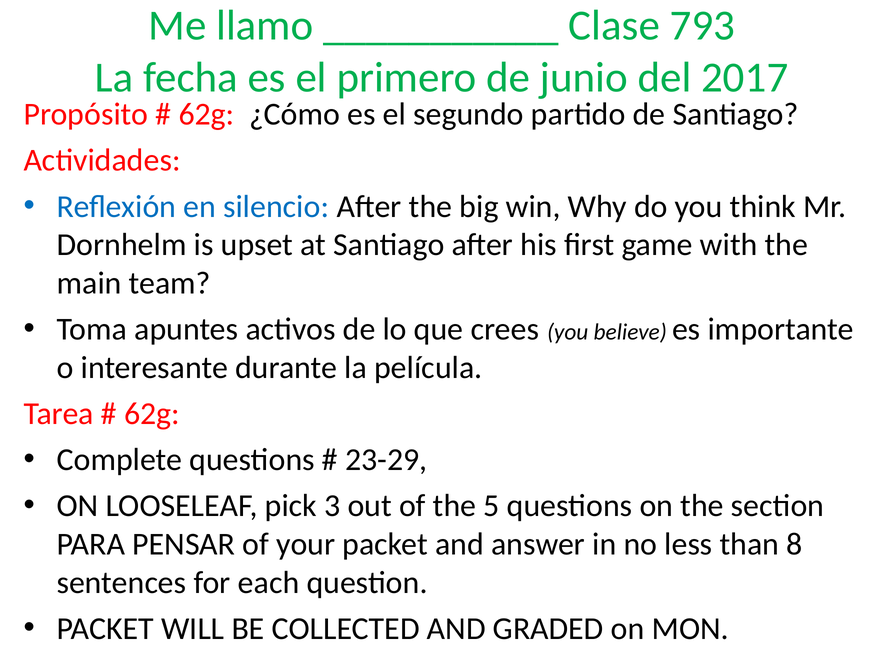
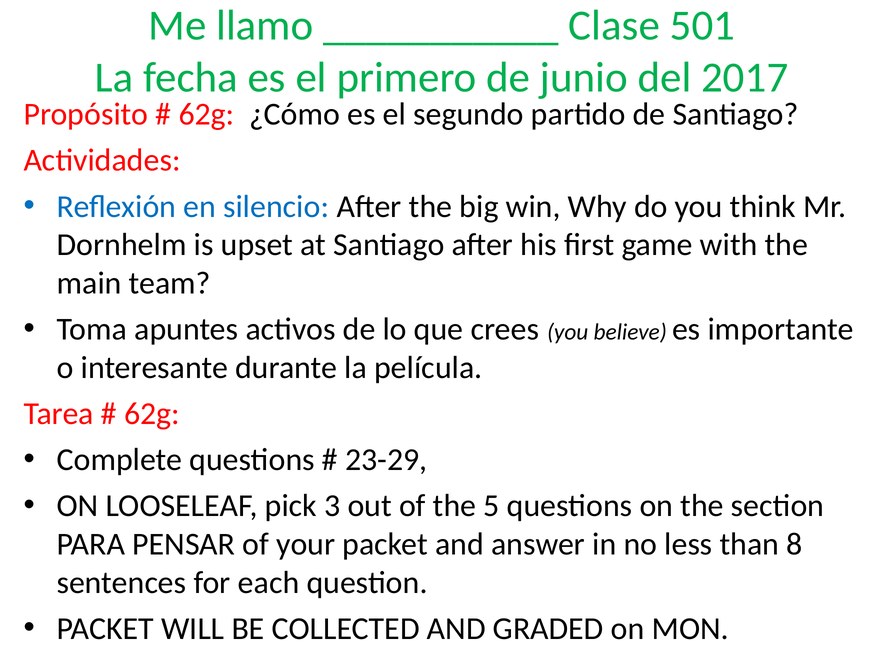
793: 793 -> 501
